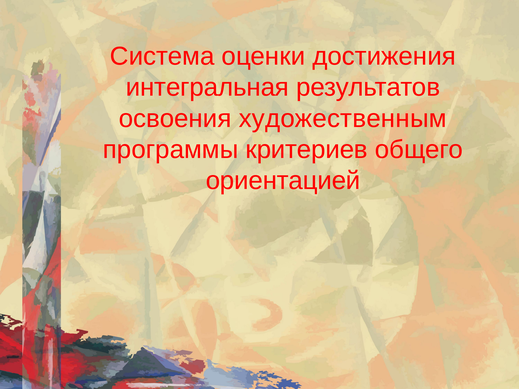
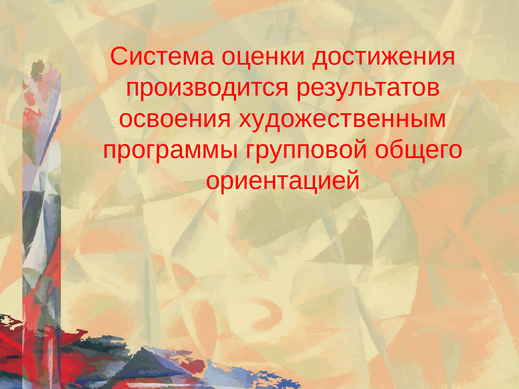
интегральная: интегральная -> производится
критериев: критериев -> групповой
